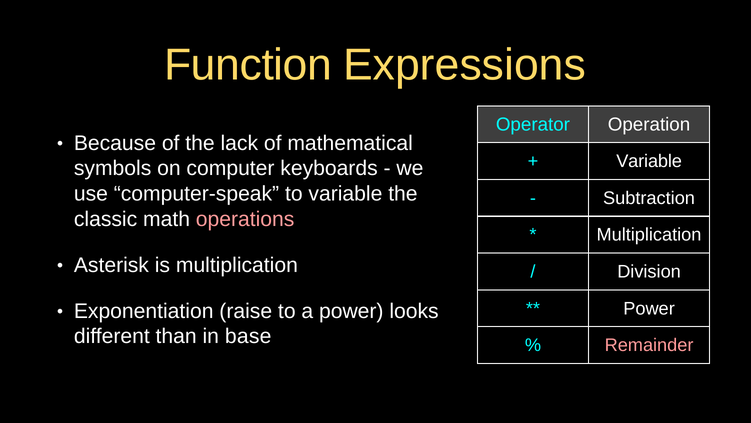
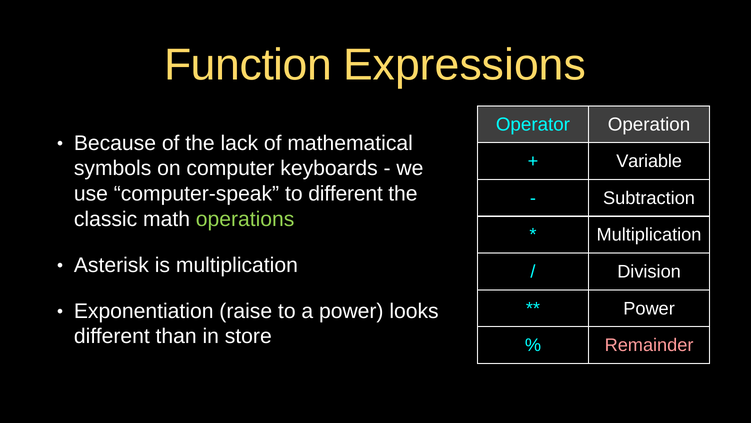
to variable: variable -> different
operations colour: pink -> light green
base: base -> store
